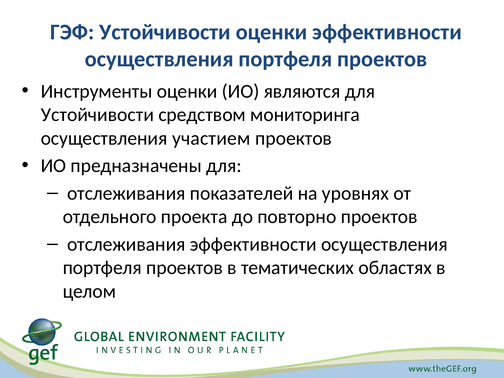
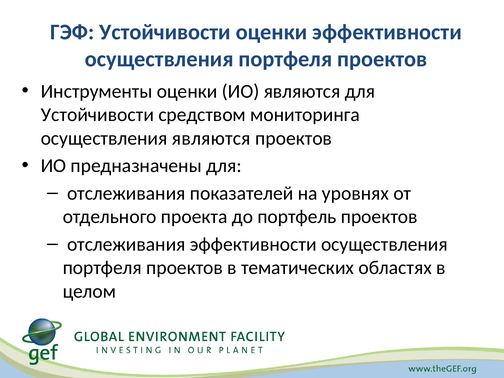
осуществления участием: участием -> являются
повторно: повторно -> портфель
